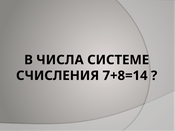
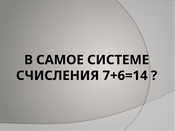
ЧИСЛА: ЧИСЛА -> САМОЕ
7+8=14: 7+8=14 -> 7+6=14
